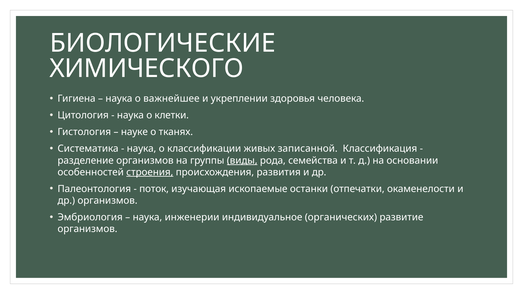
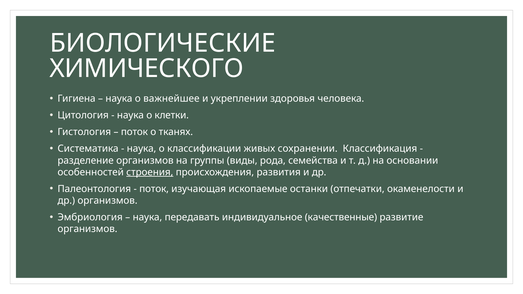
науке at (134, 132): науке -> поток
записанной: записанной -> сохранении
виды underline: present -> none
инженерии: инженерии -> передавать
органических: органических -> качественные
